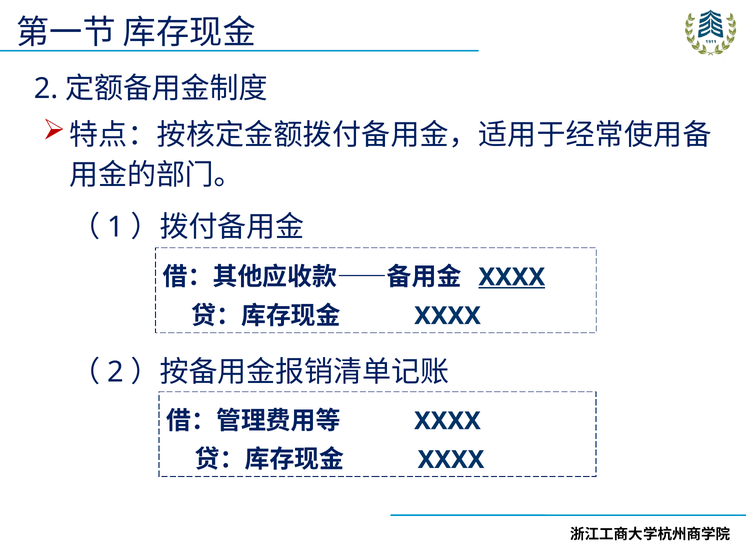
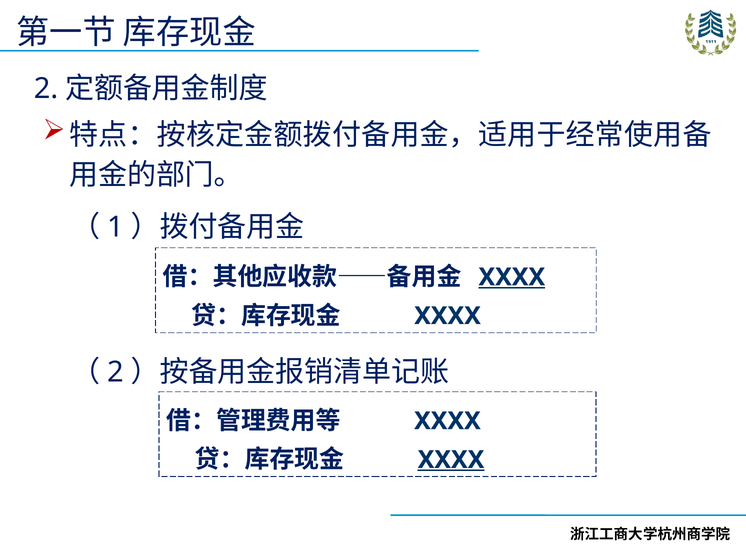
XXXX at (451, 459) underline: none -> present
